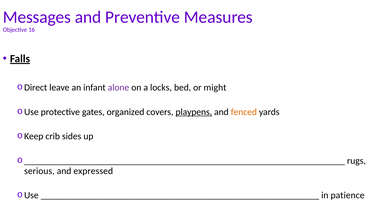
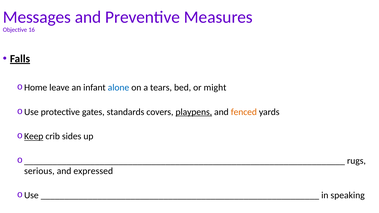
Direct: Direct -> Home
alone colour: purple -> blue
locks: locks -> tears
organized: organized -> standards
Keep underline: none -> present
patience: patience -> speaking
